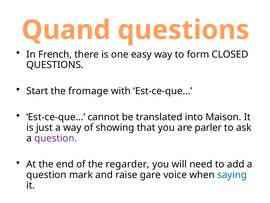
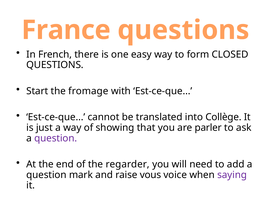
Quand: Quand -> France
Maison: Maison -> Collège
gare: gare -> vous
saying colour: blue -> purple
